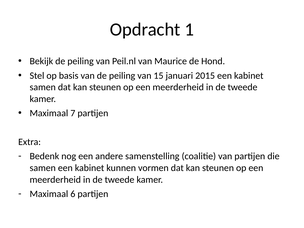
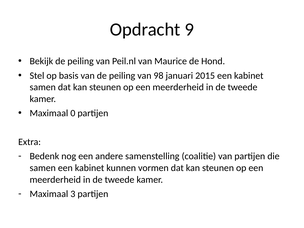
1: 1 -> 9
15: 15 -> 98
7: 7 -> 0
6: 6 -> 3
